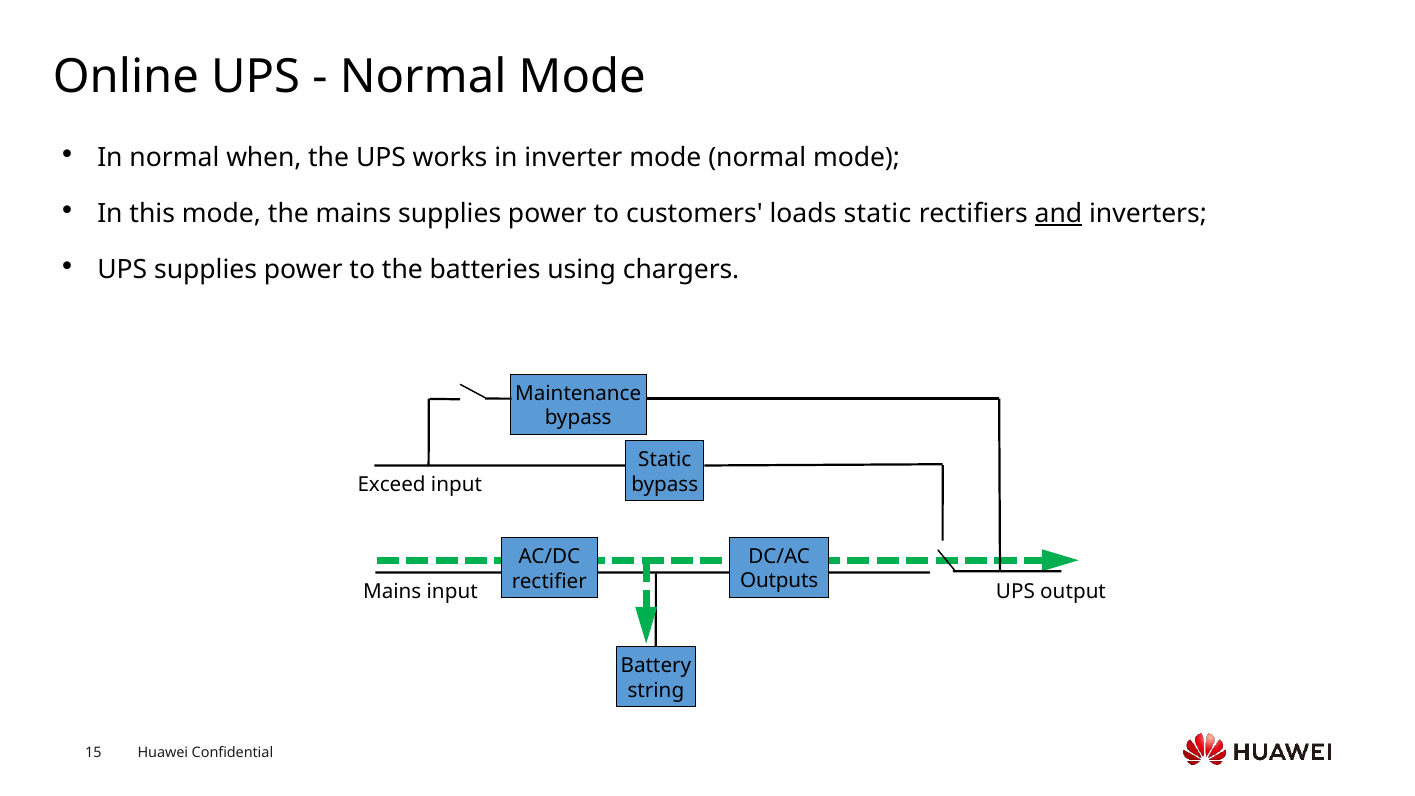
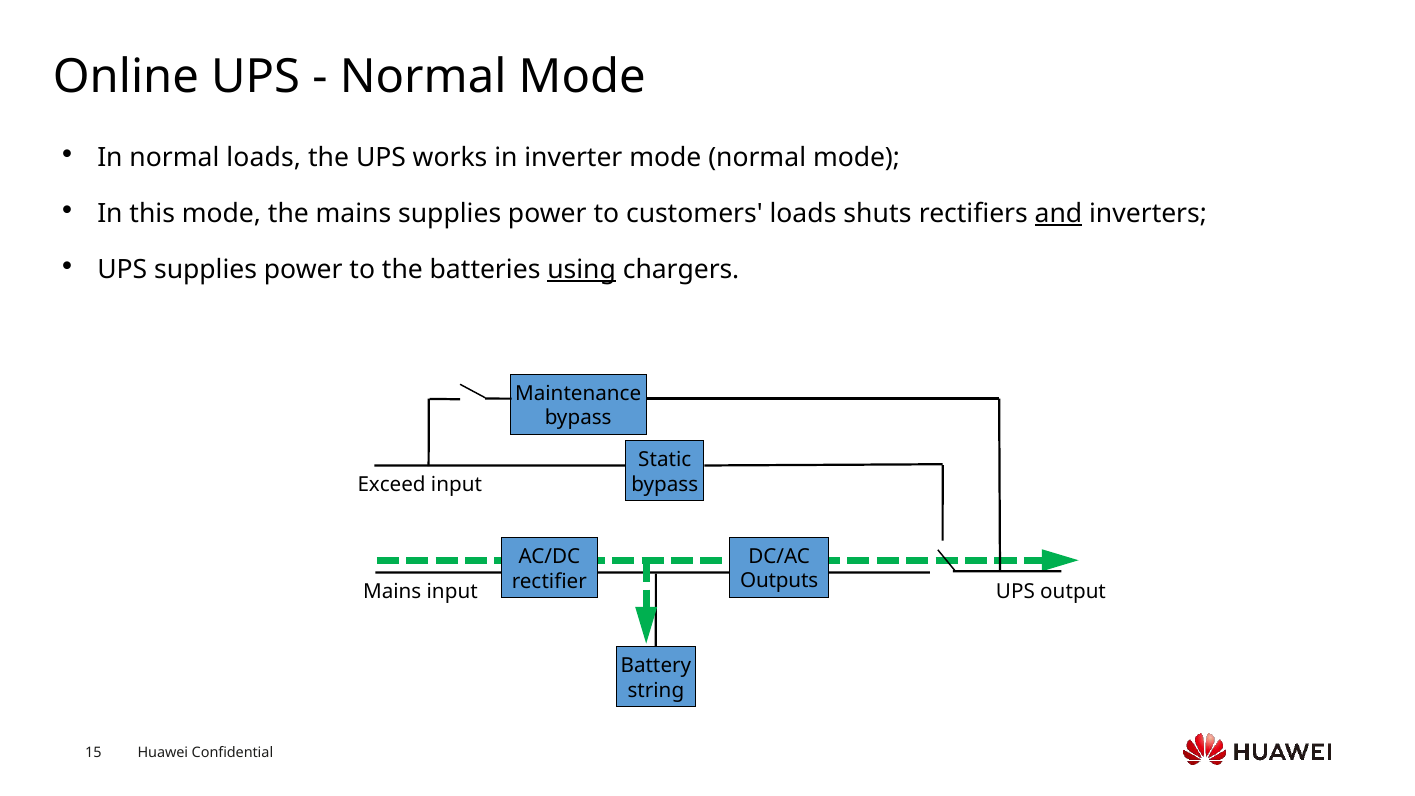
normal when: when -> loads
loads static: static -> shuts
using underline: none -> present
